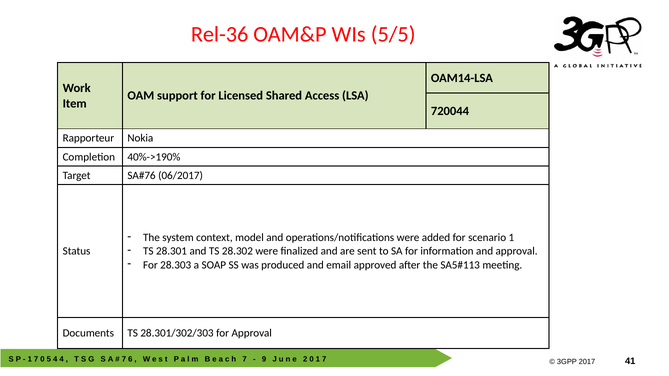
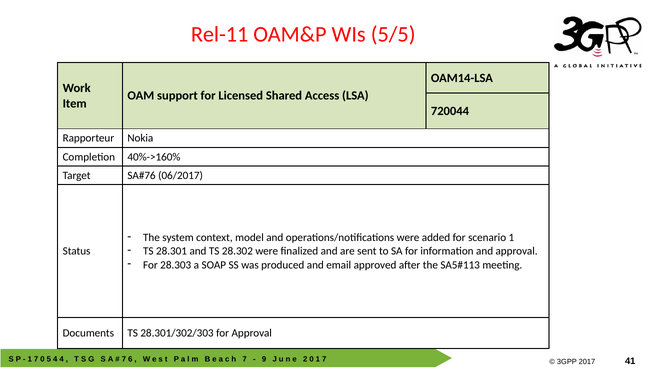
Rel-36: Rel-36 -> Rel-11
40%->190%: 40%->190% -> 40%->160%
